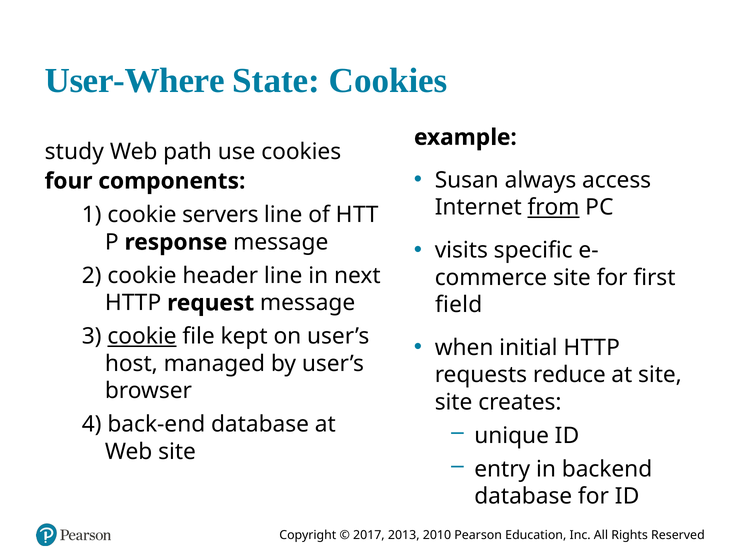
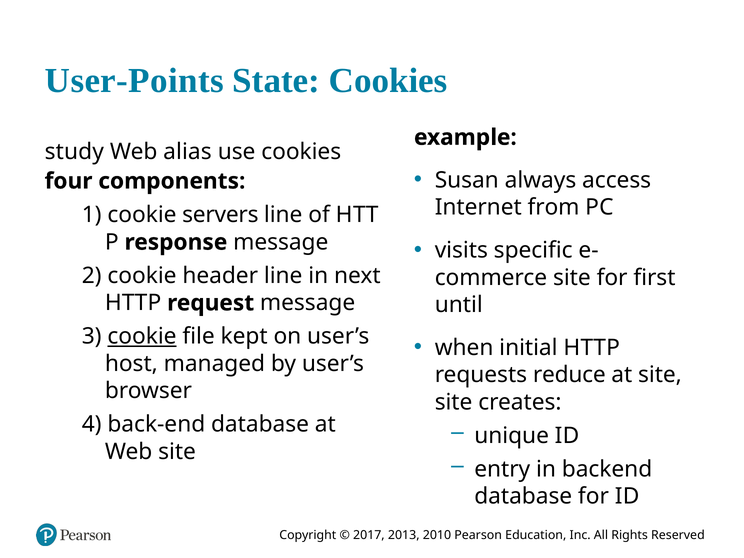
User-Where: User-Where -> User-Points
path: path -> alias
from underline: present -> none
field: field -> until
